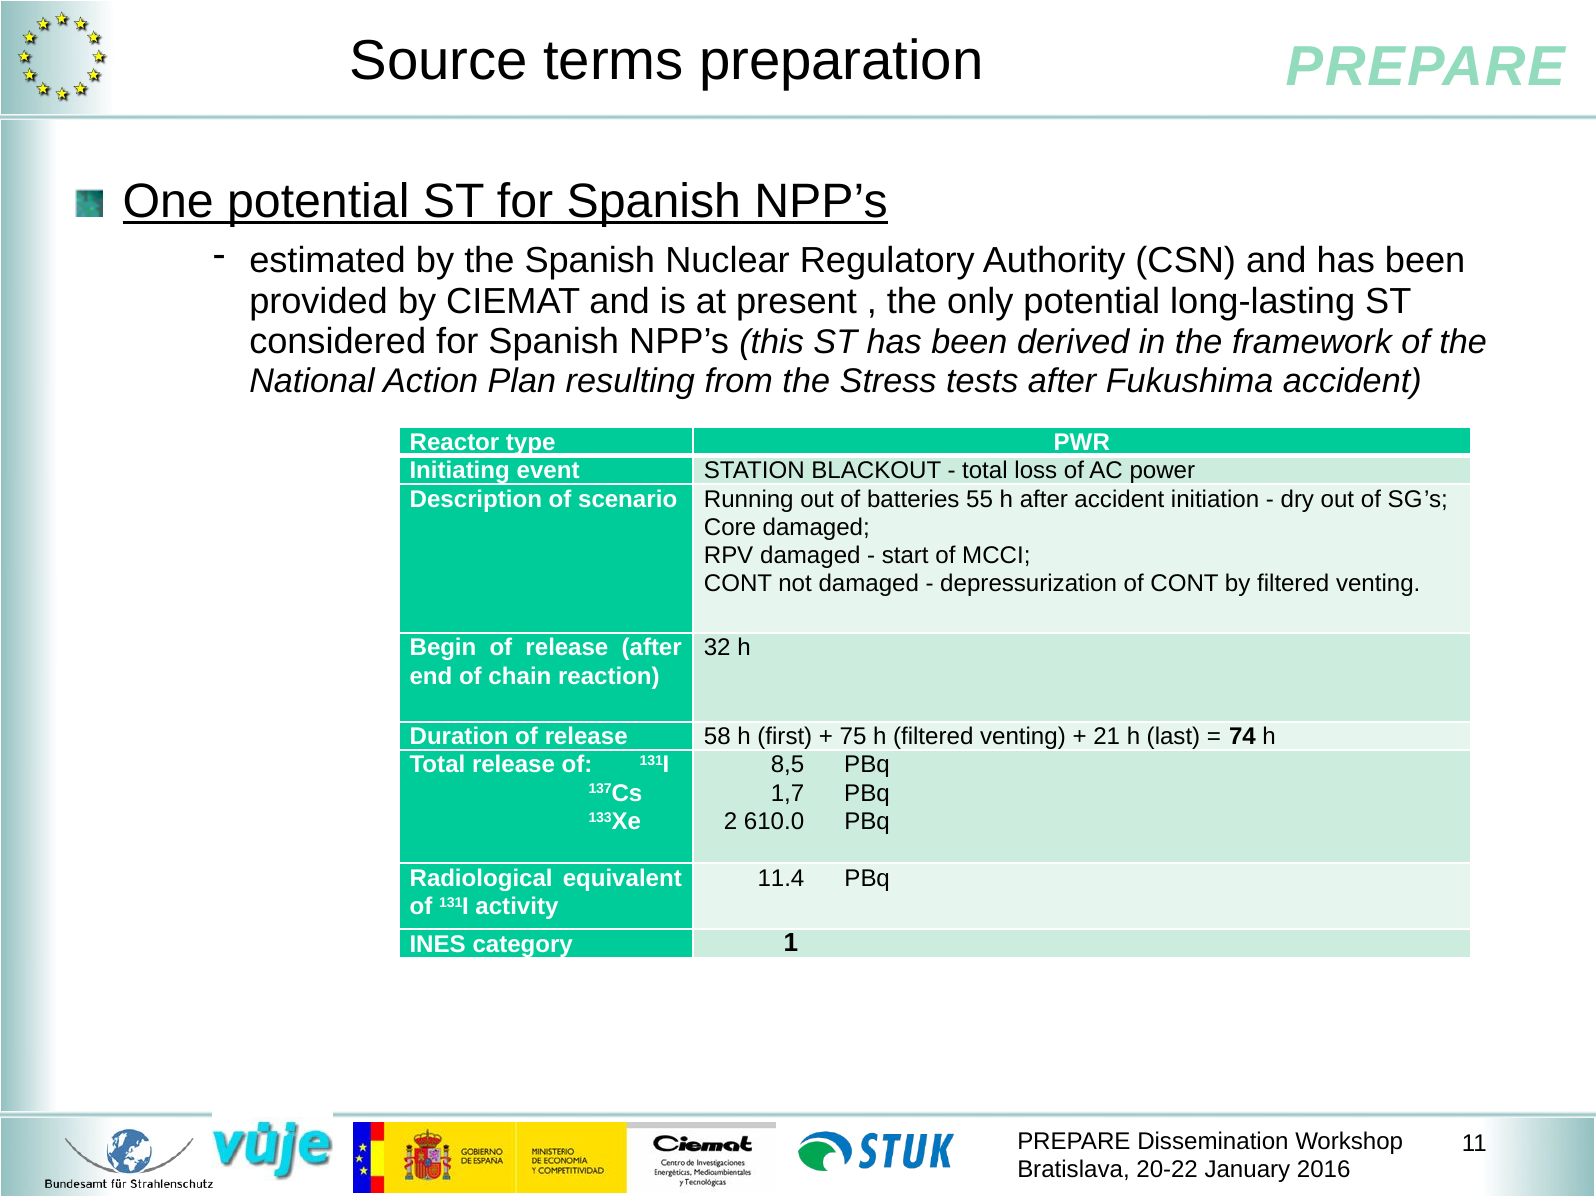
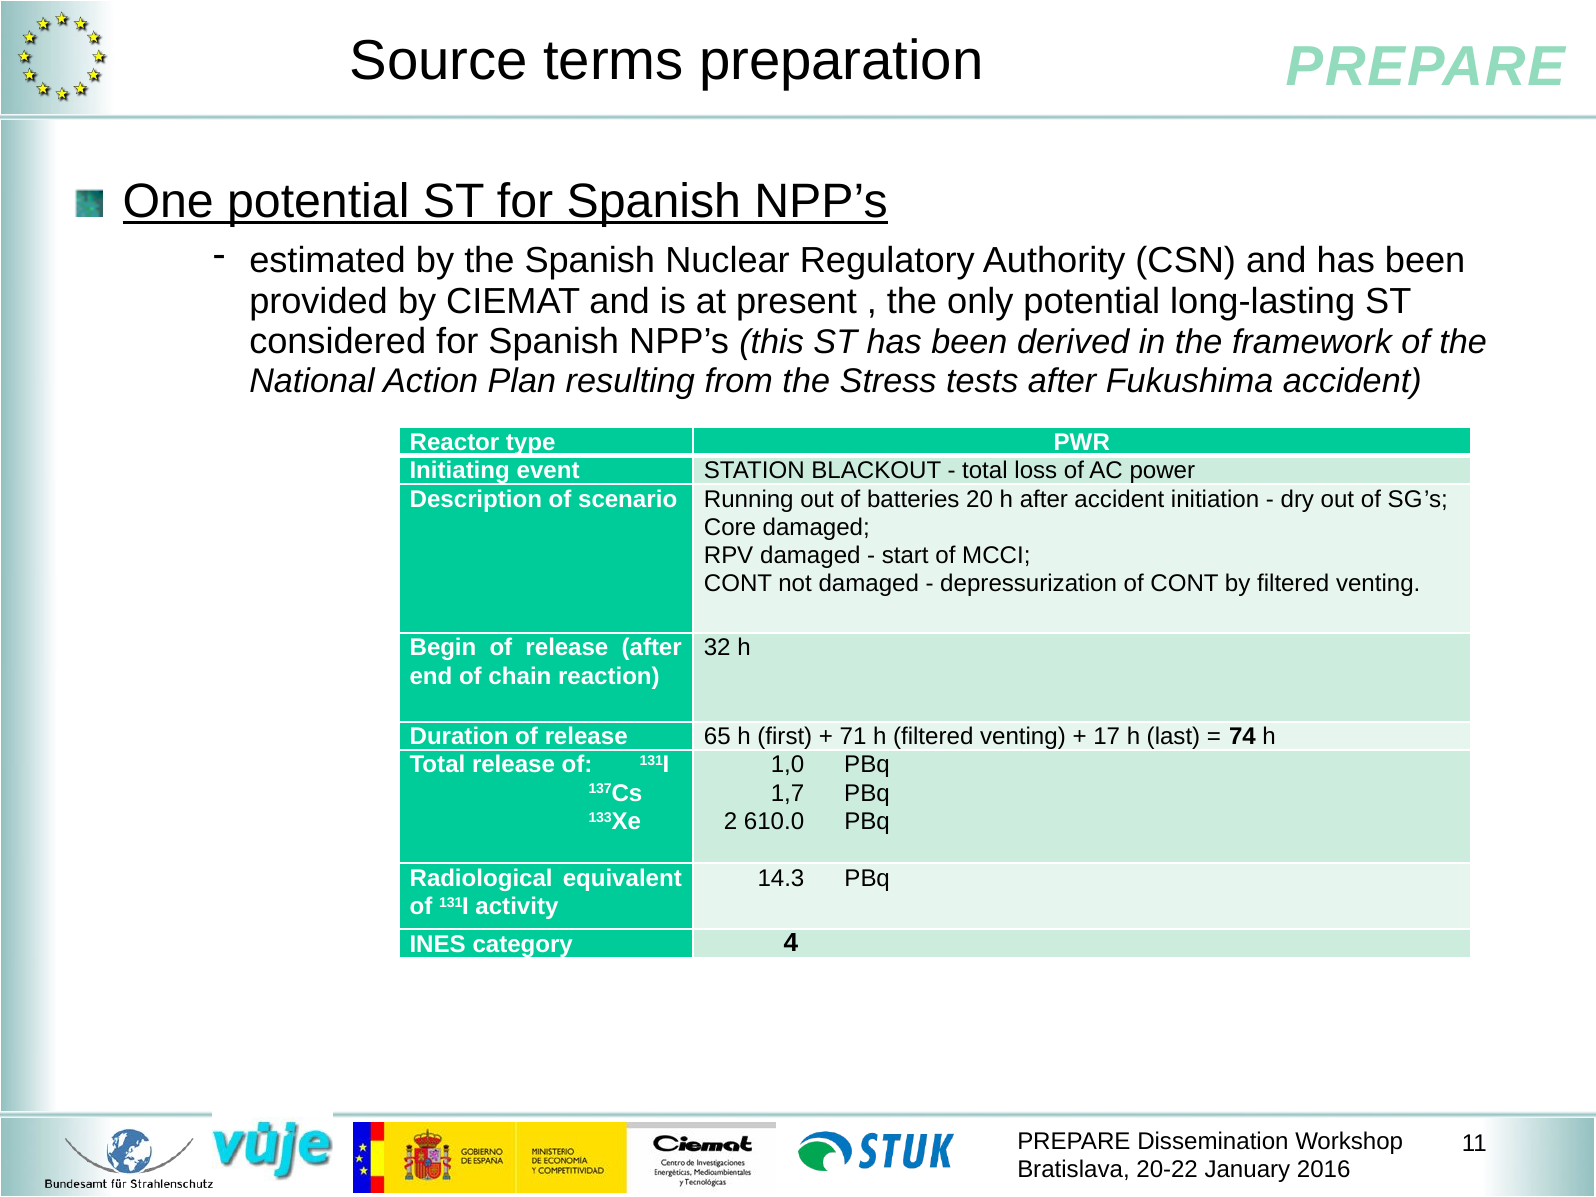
55: 55 -> 20
58: 58 -> 65
75: 75 -> 71
21: 21 -> 17
8,5: 8,5 -> 1,0
11.4: 11.4 -> 14.3
1: 1 -> 4
